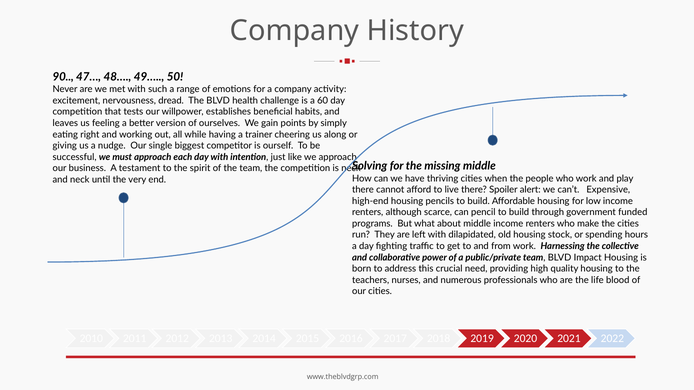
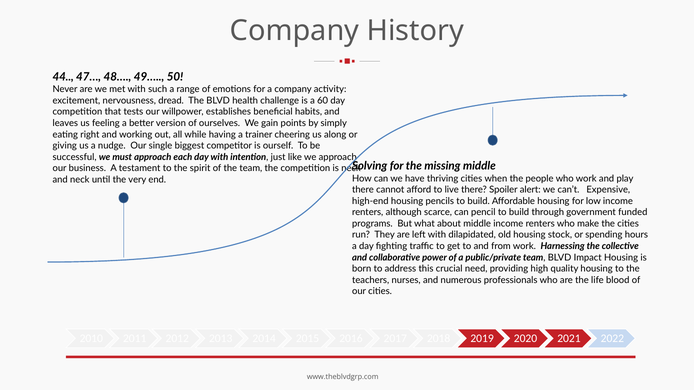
90: 90 -> 44
